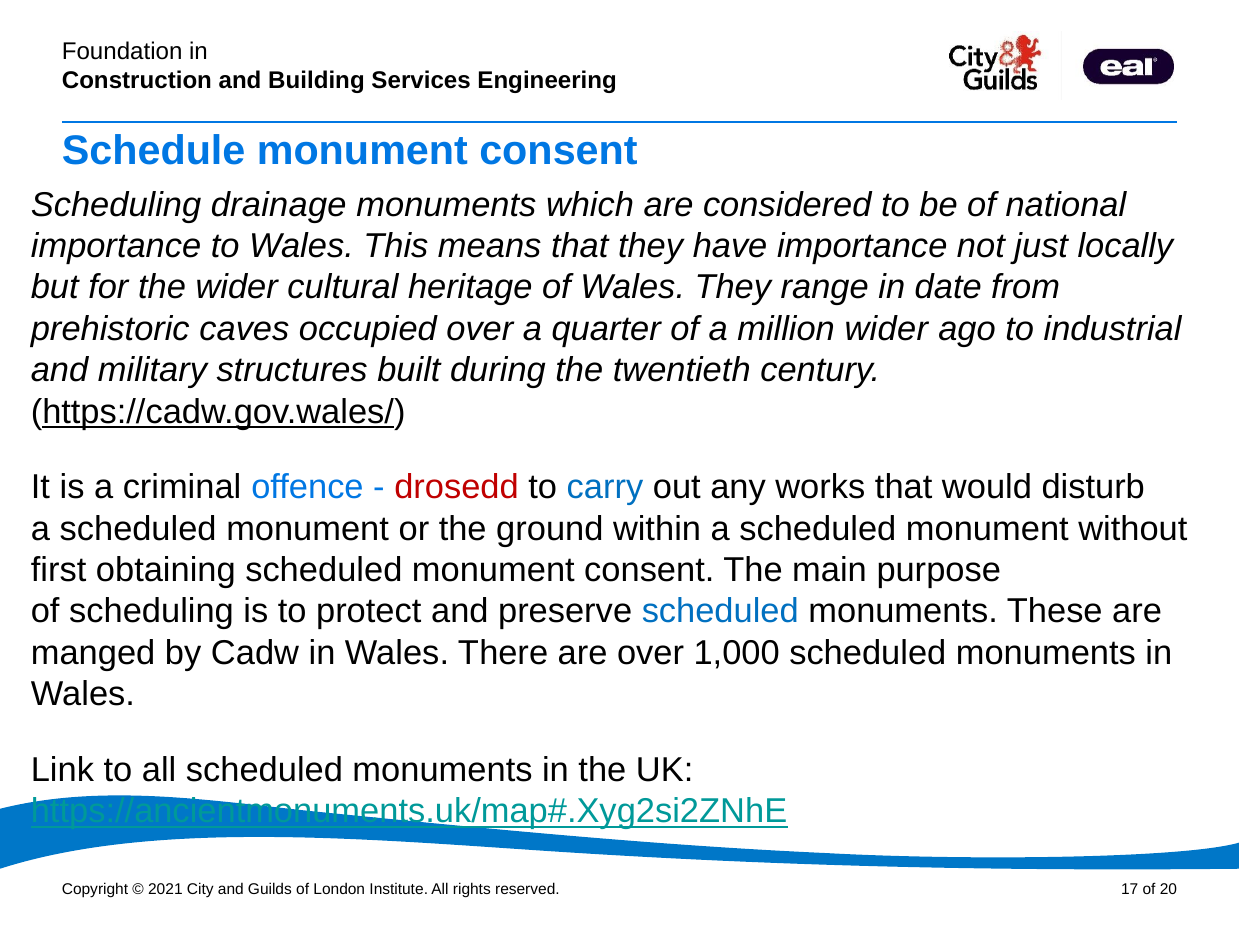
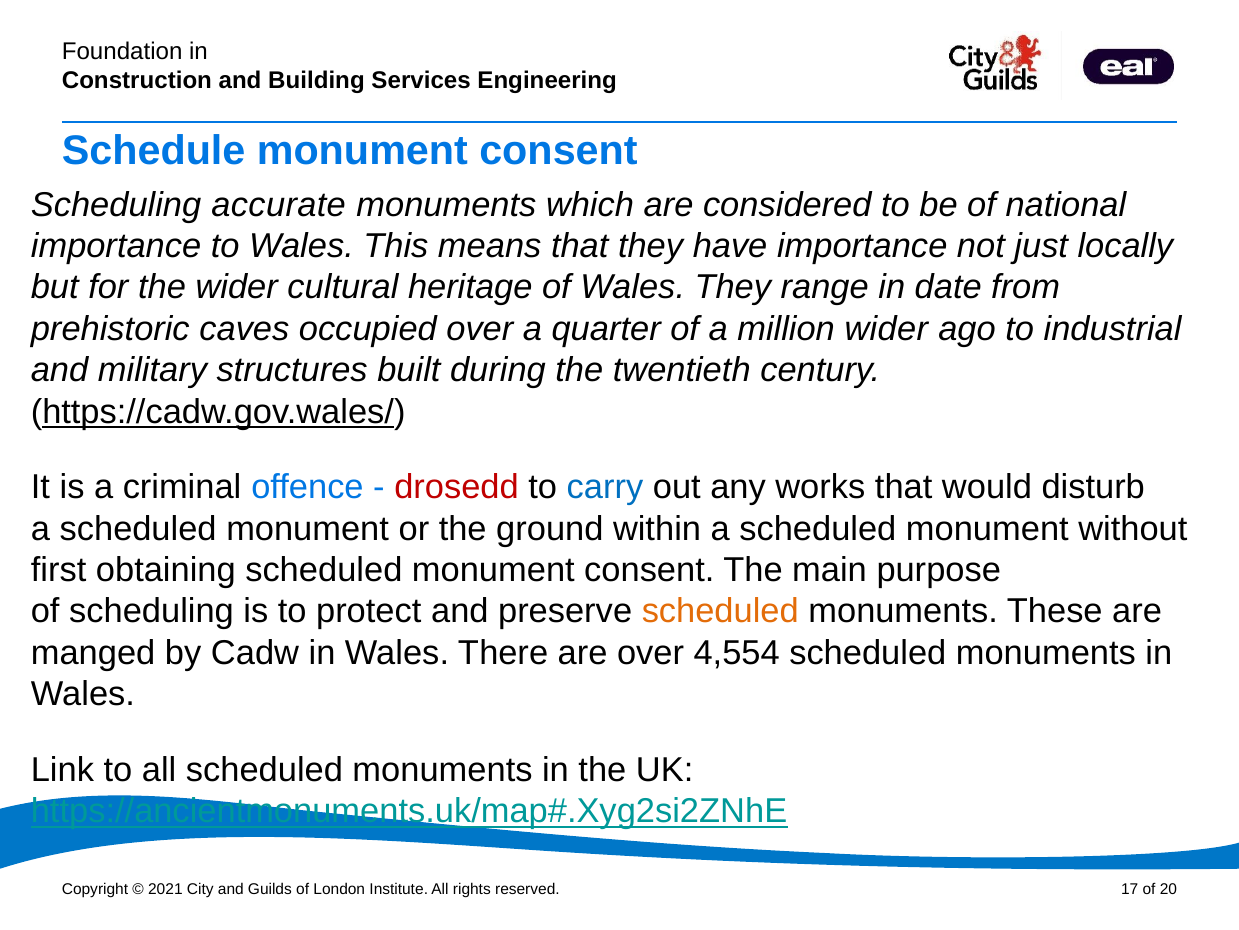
drainage: drainage -> accurate
scheduled at (720, 611) colour: blue -> orange
1,000: 1,000 -> 4,554
